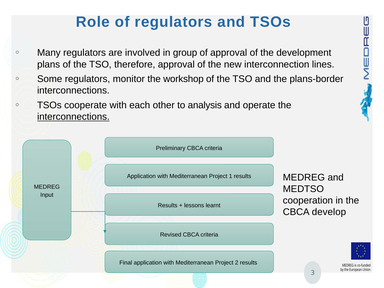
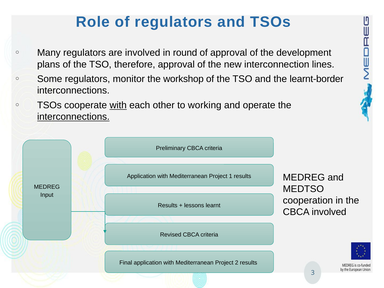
group: group -> round
plans-border: plans-border -> learnt-border
with at (118, 105) underline: none -> present
analysis: analysis -> working
CBCA develop: develop -> involved
